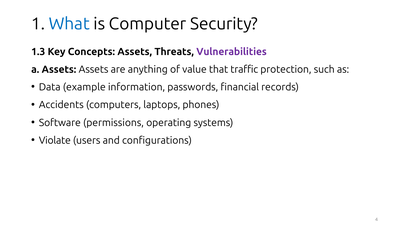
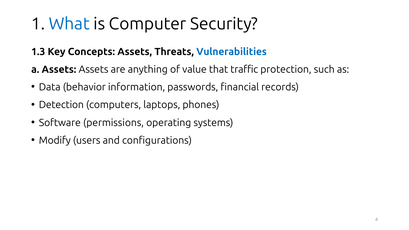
Vulnerabilities colour: purple -> blue
example: example -> behavior
Accidents: Accidents -> Detection
Violate: Violate -> Modify
